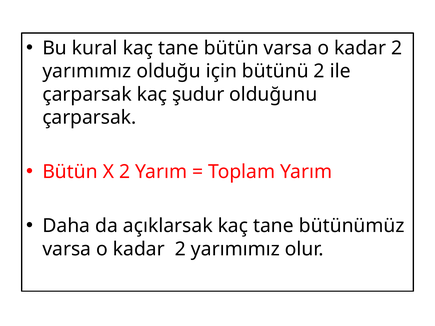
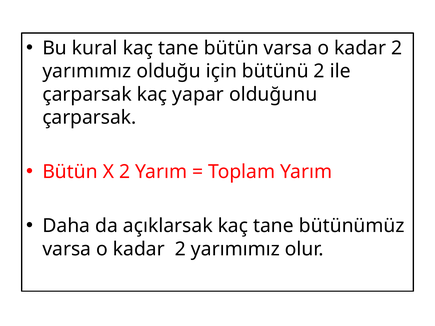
şudur: şudur -> yapar
